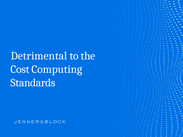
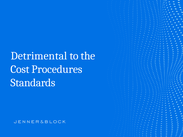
Computing: Computing -> Procedures
